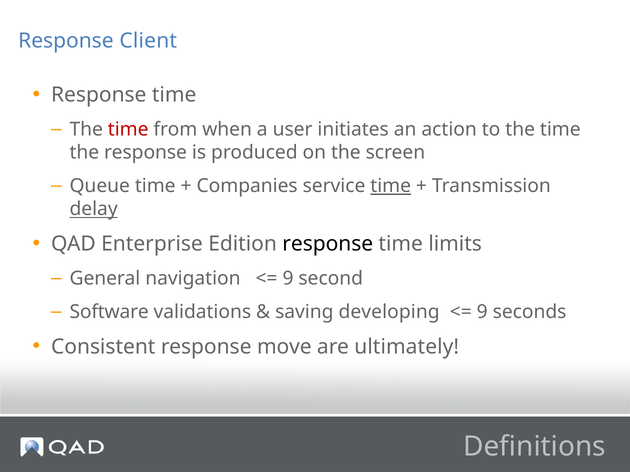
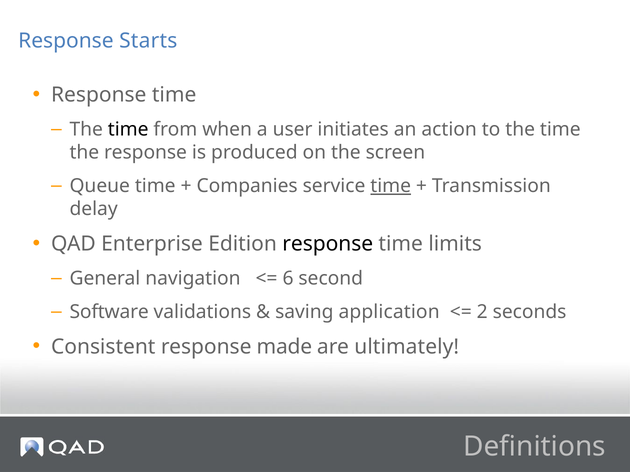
Client: Client -> Starts
time at (128, 130) colour: red -> black
delay underline: present -> none
9 at (288, 279): 9 -> 6
developing: developing -> application
9 at (482, 312): 9 -> 2
move: move -> made
